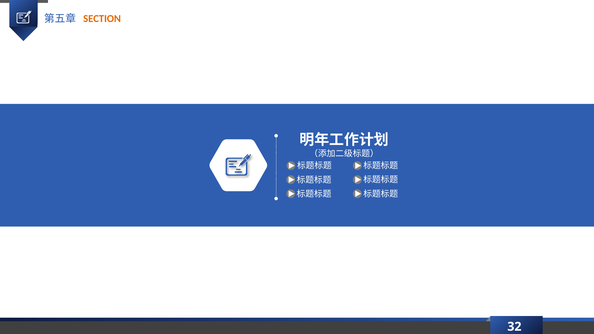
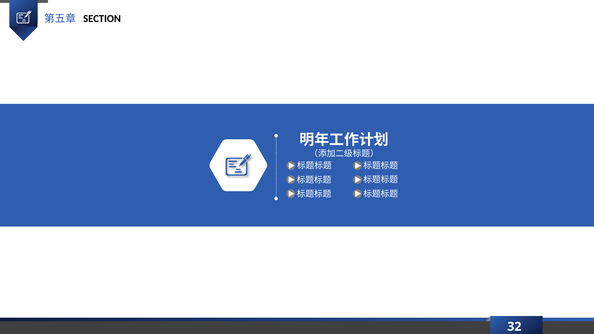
SECTION colour: orange -> black
